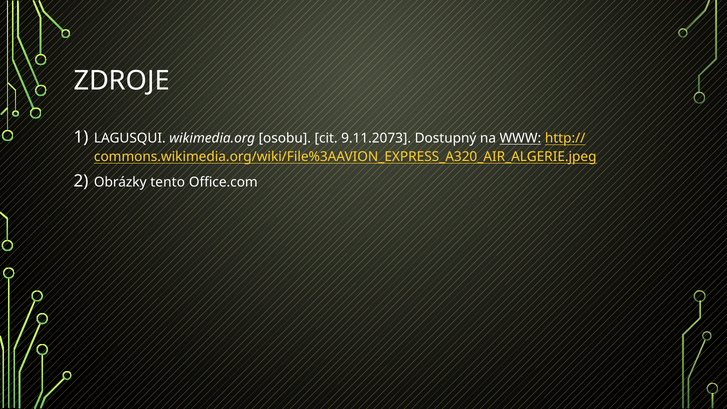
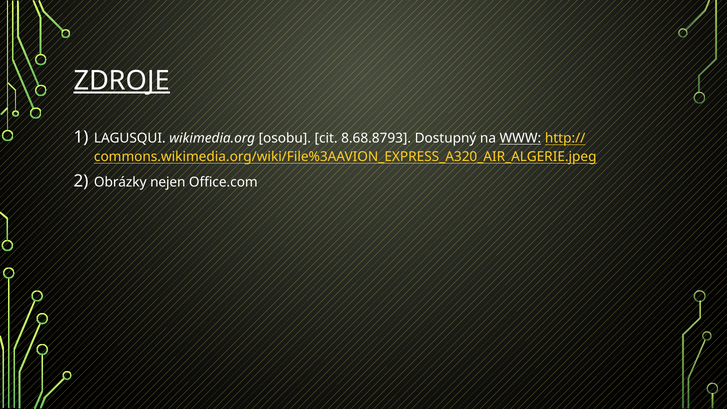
ZDROJE underline: none -> present
9.11.2073: 9.11.2073 -> 8.68.8793
tento: tento -> nejen
